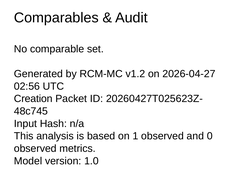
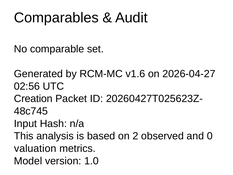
v1.2: v1.2 -> v1.6
1: 1 -> 2
observed at (35, 148): observed -> valuation
